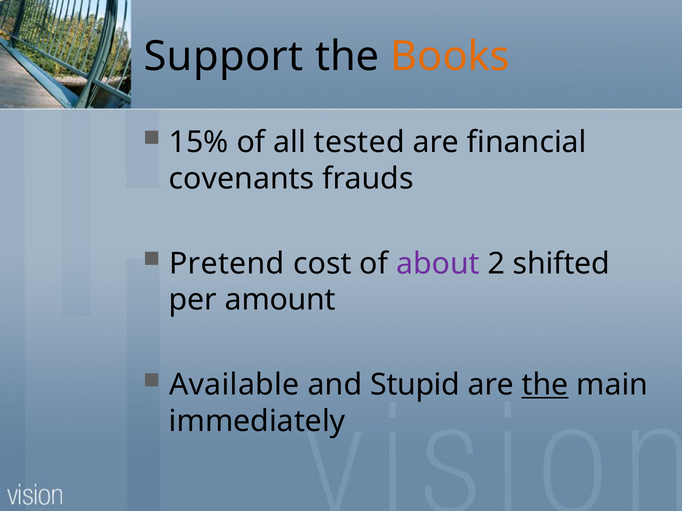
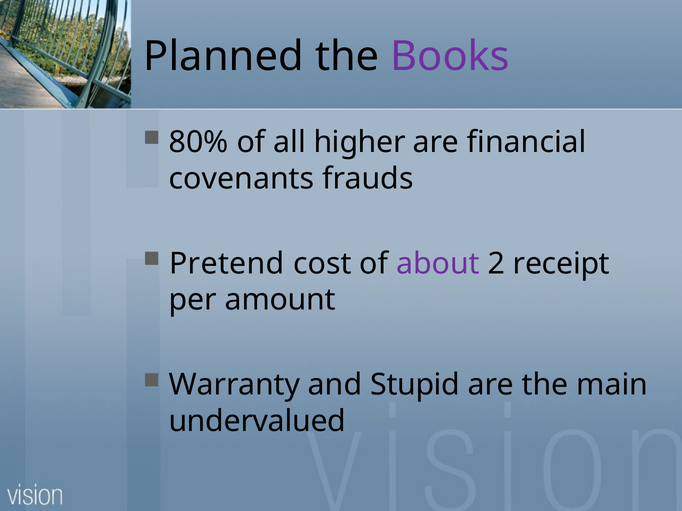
Support: Support -> Planned
Books colour: orange -> purple
15%: 15% -> 80%
tested: tested -> higher
shifted: shifted -> receipt
Available: Available -> Warranty
the at (545, 385) underline: present -> none
immediately: immediately -> undervalued
